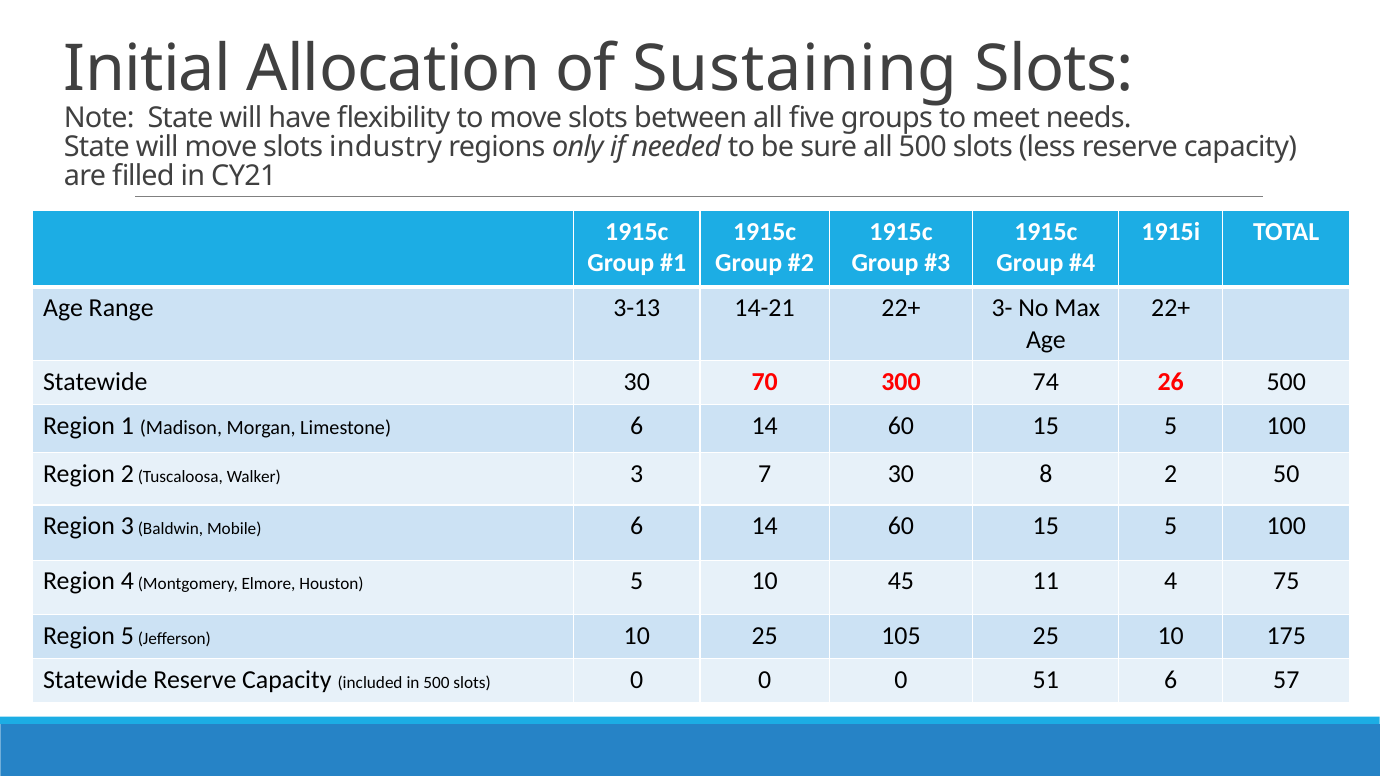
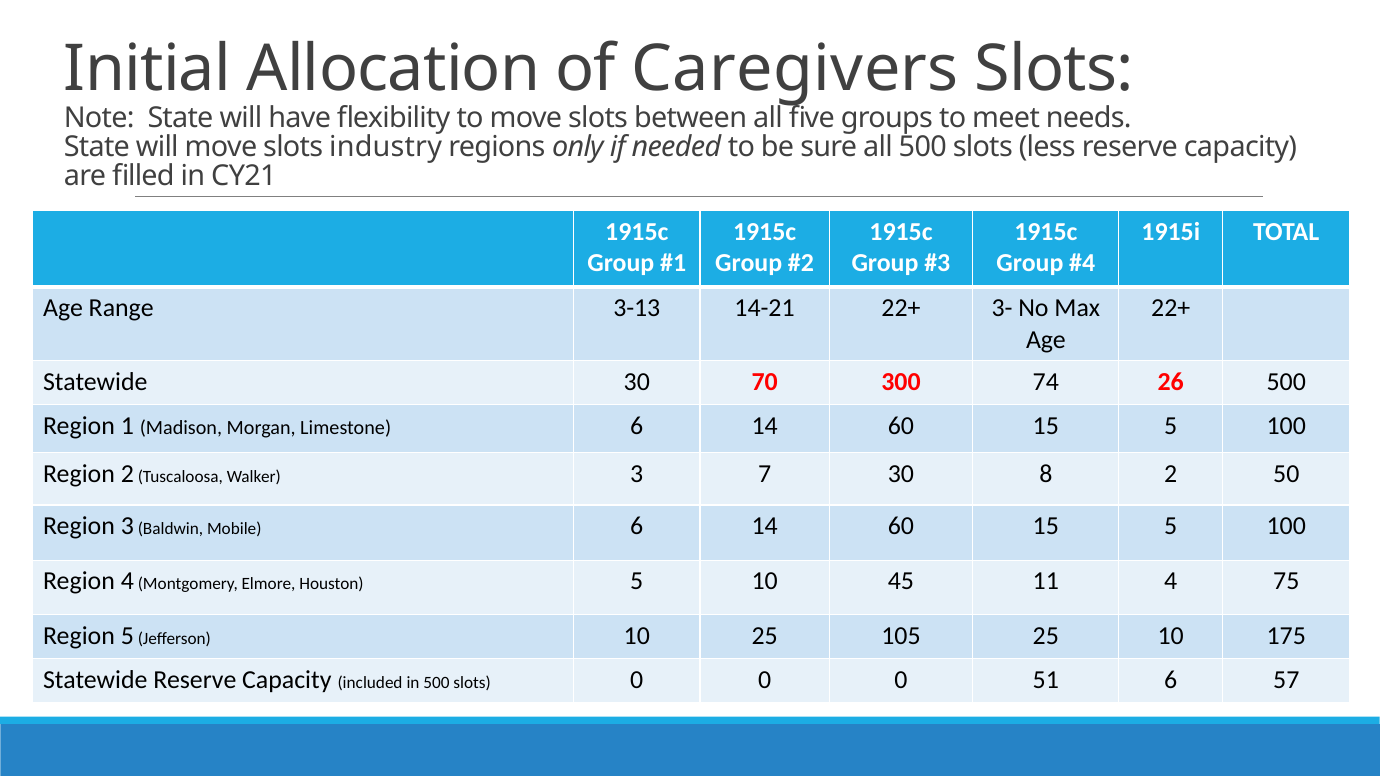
Sustaining: Sustaining -> Caregivers
